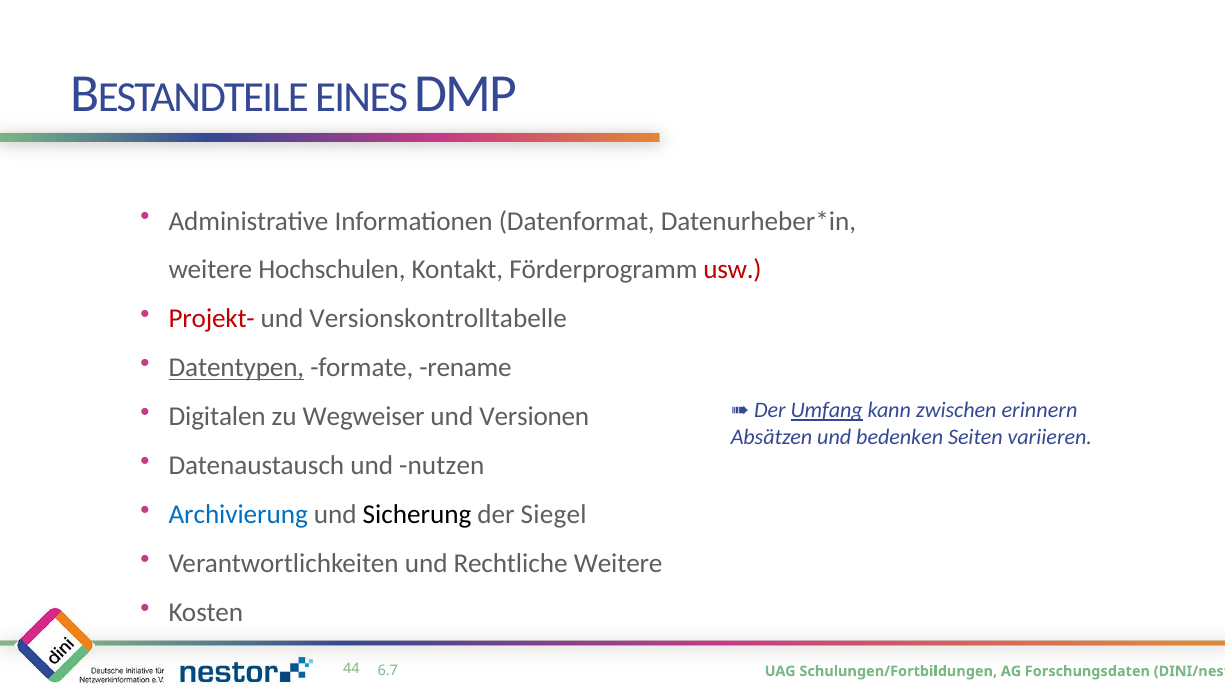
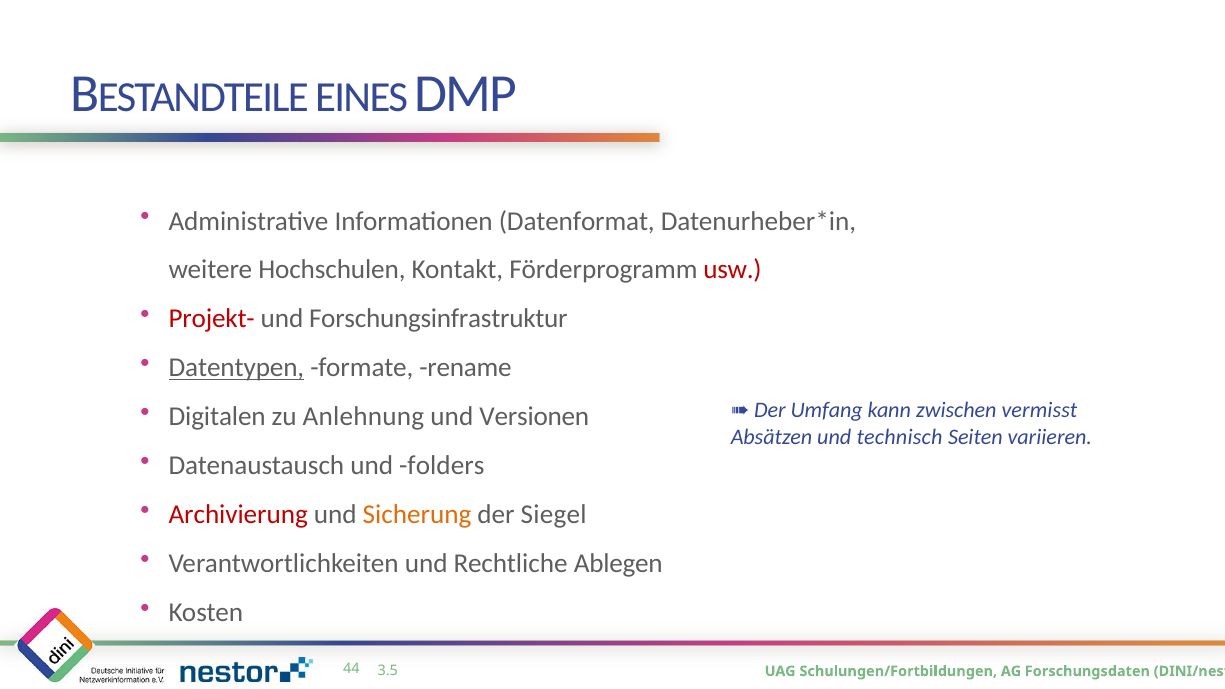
Versionskontrolltabelle: Versionskontrolltabelle -> Forschungsinfrastruktur
Umfang underline: present -> none
erinnern: erinnern -> vermisst
Wegweiser: Wegweiser -> Anlehnung
bedenken: bedenken -> technisch
nutzen: nutzen -> folders
Archivierung colour: blue -> red
Sicherung colour: black -> orange
Rechtliche Weitere: Weitere -> Ablegen
6.7: 6.7 -> 3.5
